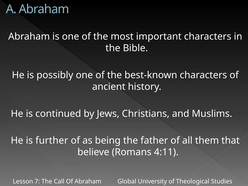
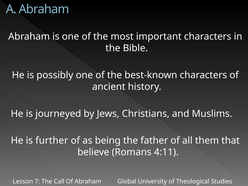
continued: continued -> journeyed
